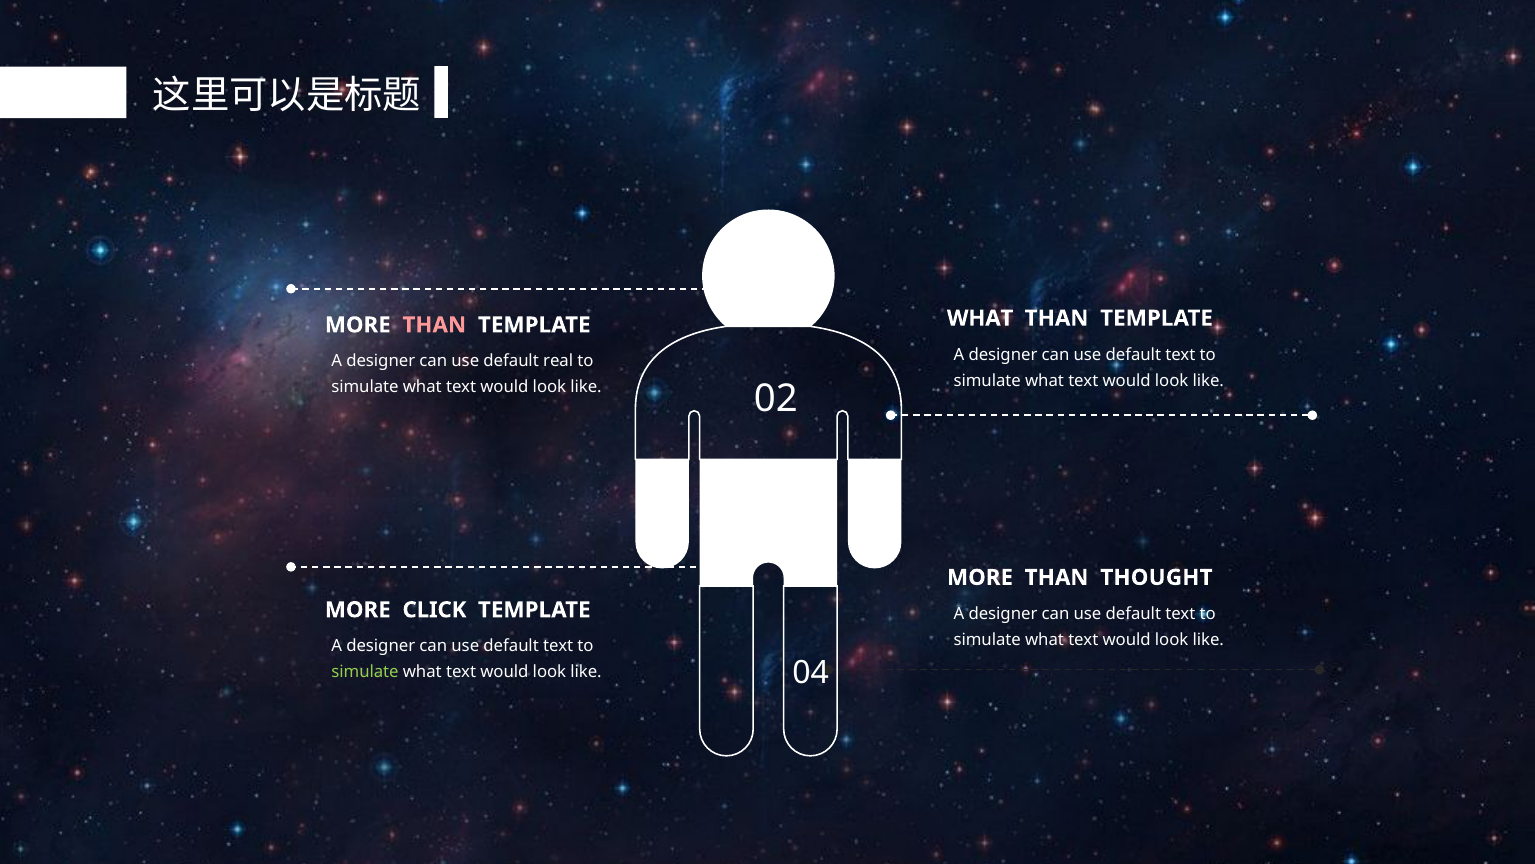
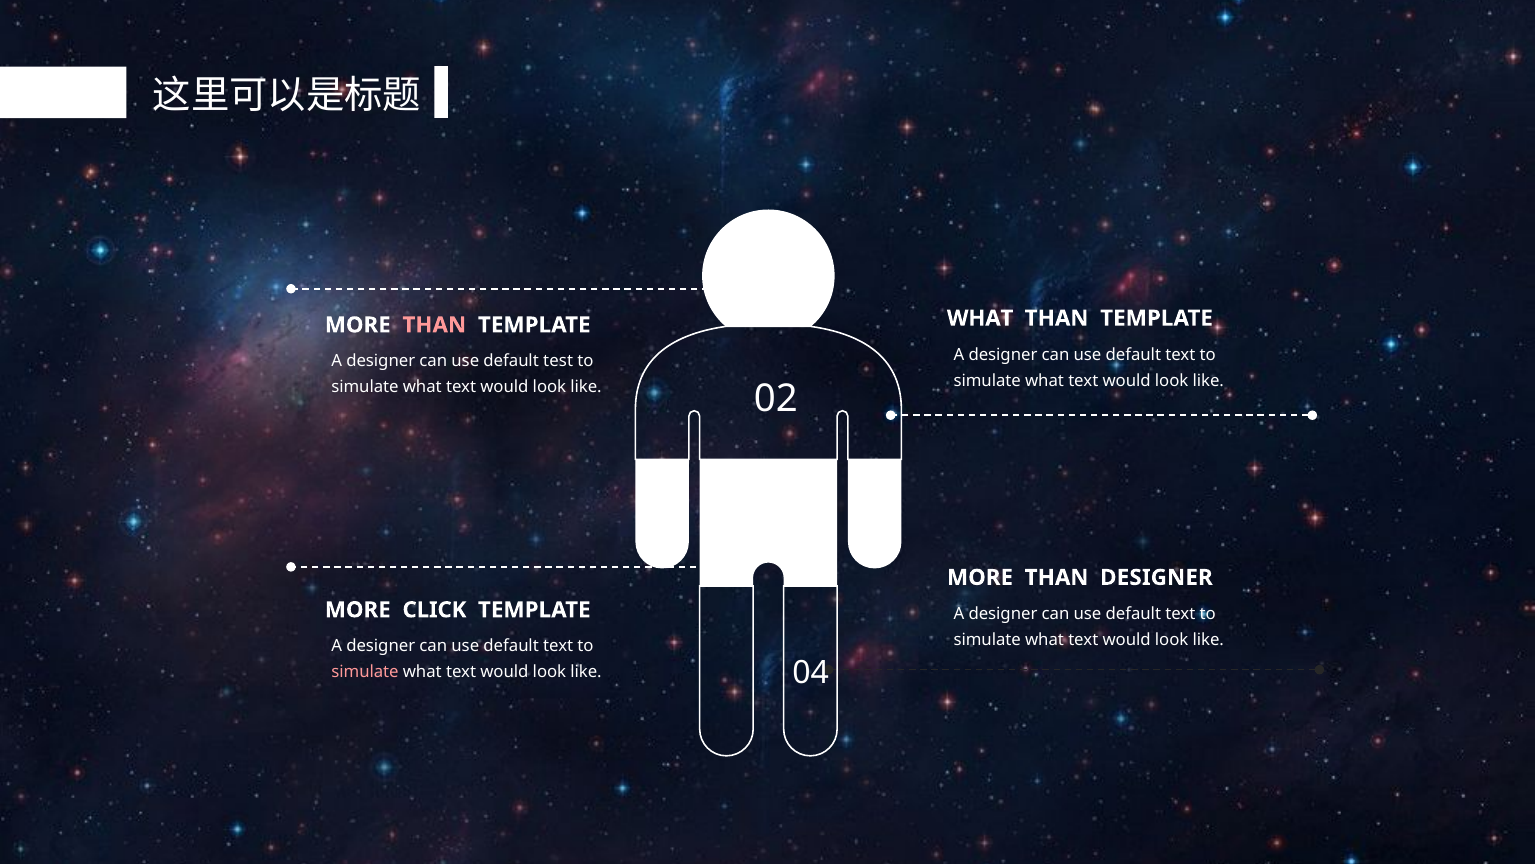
real: real -> test
THAN THOUGHT: THOUGHT -> DESIGNER
simulate at (365, 672) colour: light green -> pink
